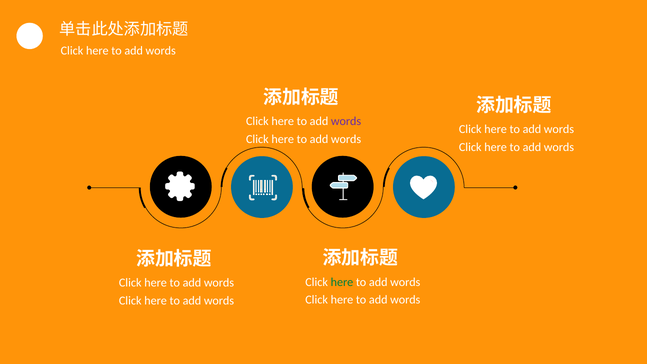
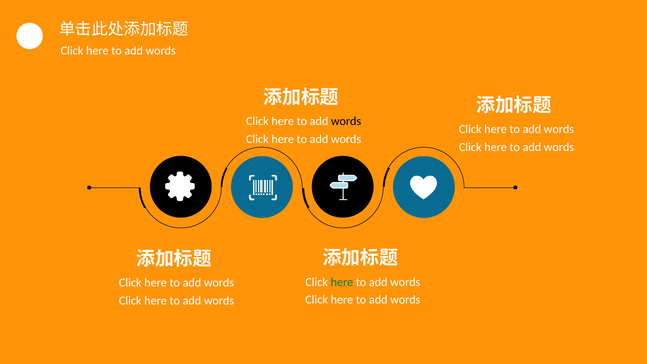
words at (346, 121) colour: purple -> black
